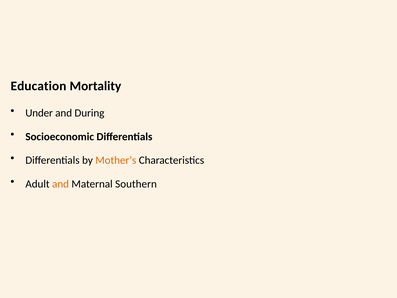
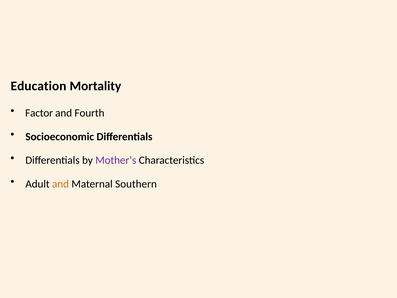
Under: Under -> Factor
During: During -> Fourth
Mother’s colour: orange -> purple
